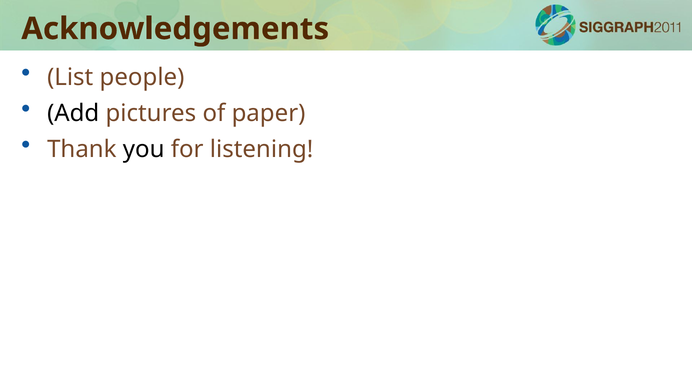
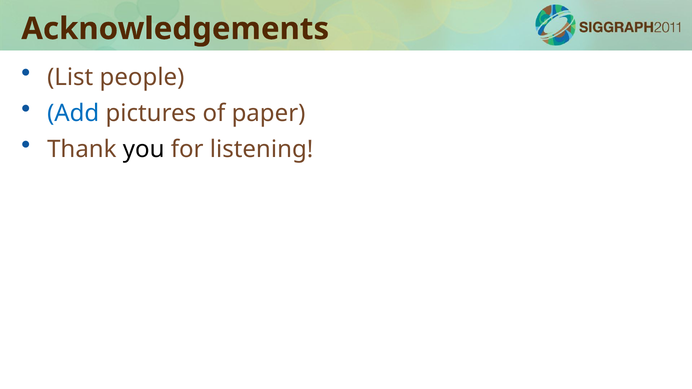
Add colour: black -> blue
